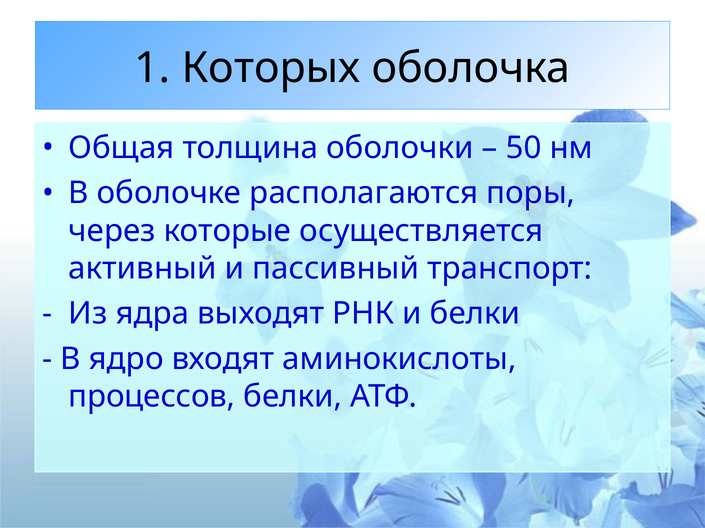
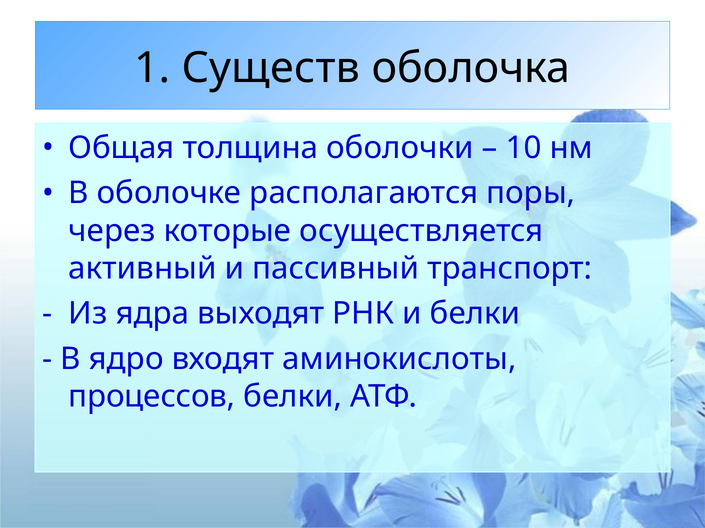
Которых: Которых -> Существ
50: 50 -> 10
